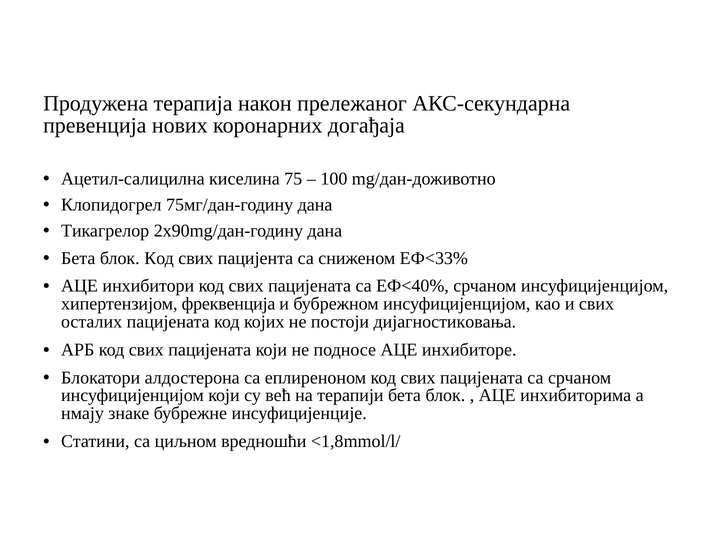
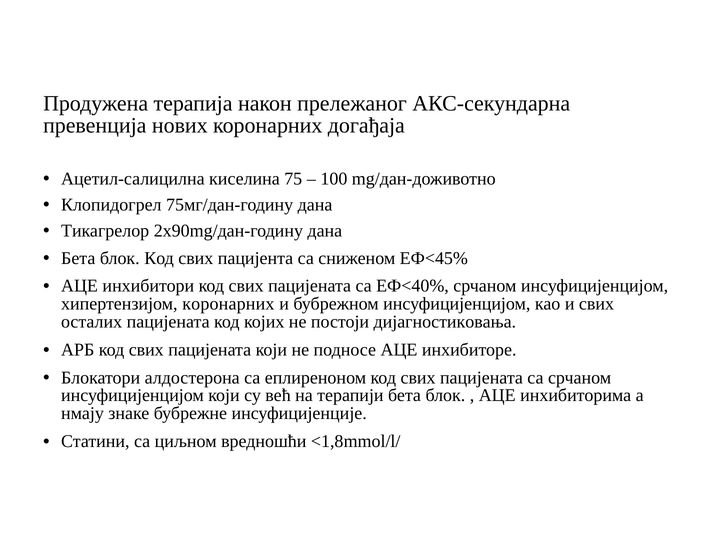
ЕФ<33%: ЕФ<33% -> ЕФ<45%
хипертензијом фреквенција: фреквенција -> коронарних
